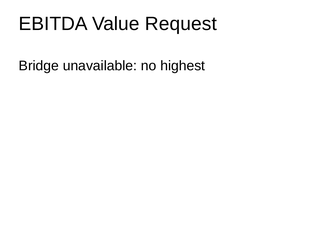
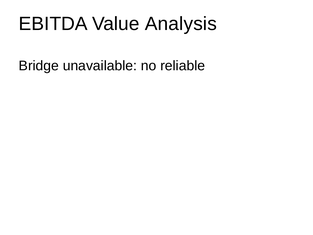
Request: Request -> Analysis
highest: highest -> reliable
